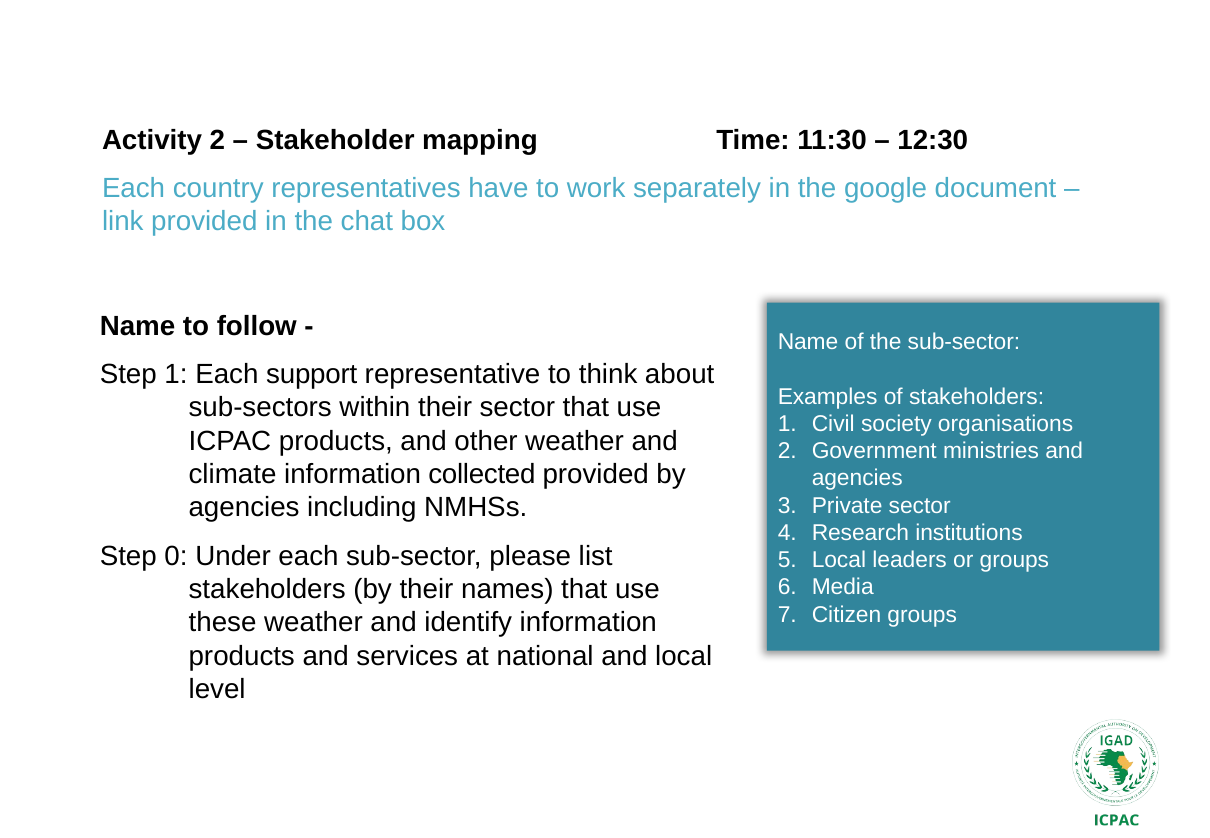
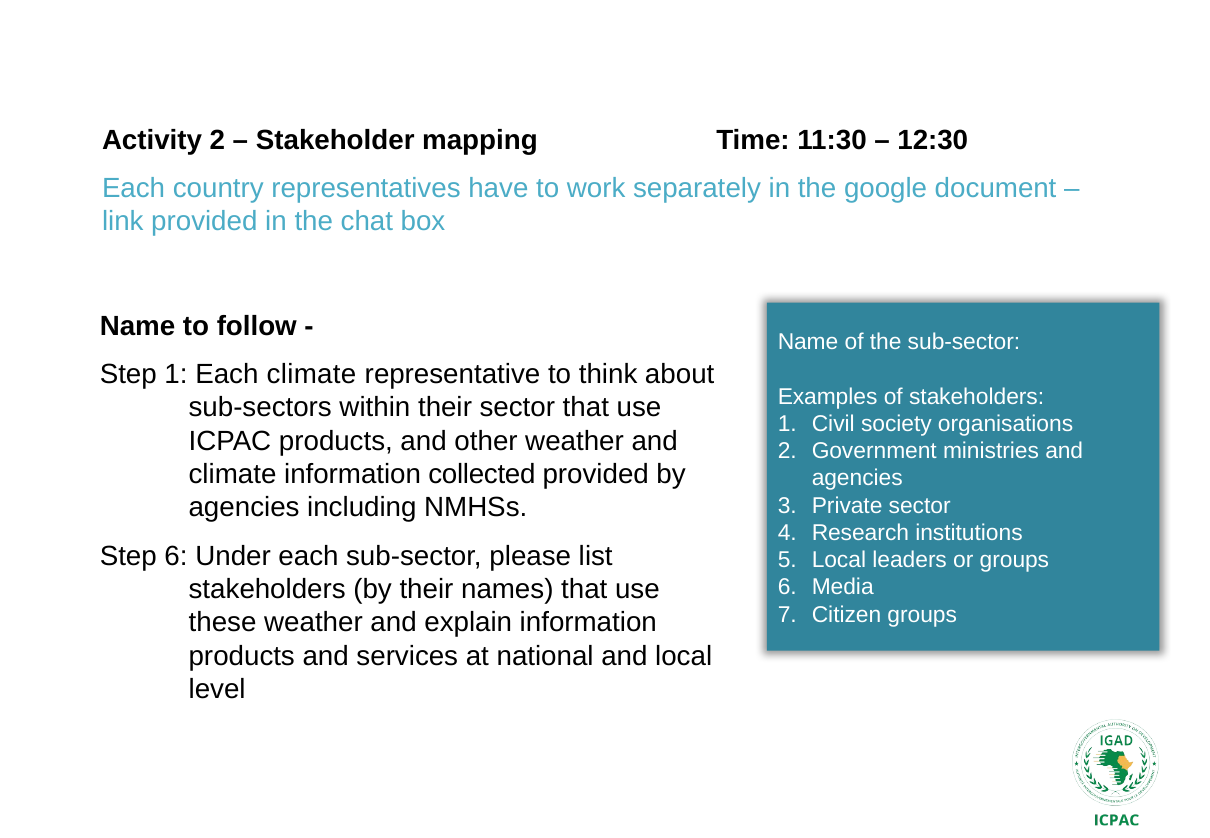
Each support: support -> climate
Step 0: 0 -> 6
identify: identify -> explain
